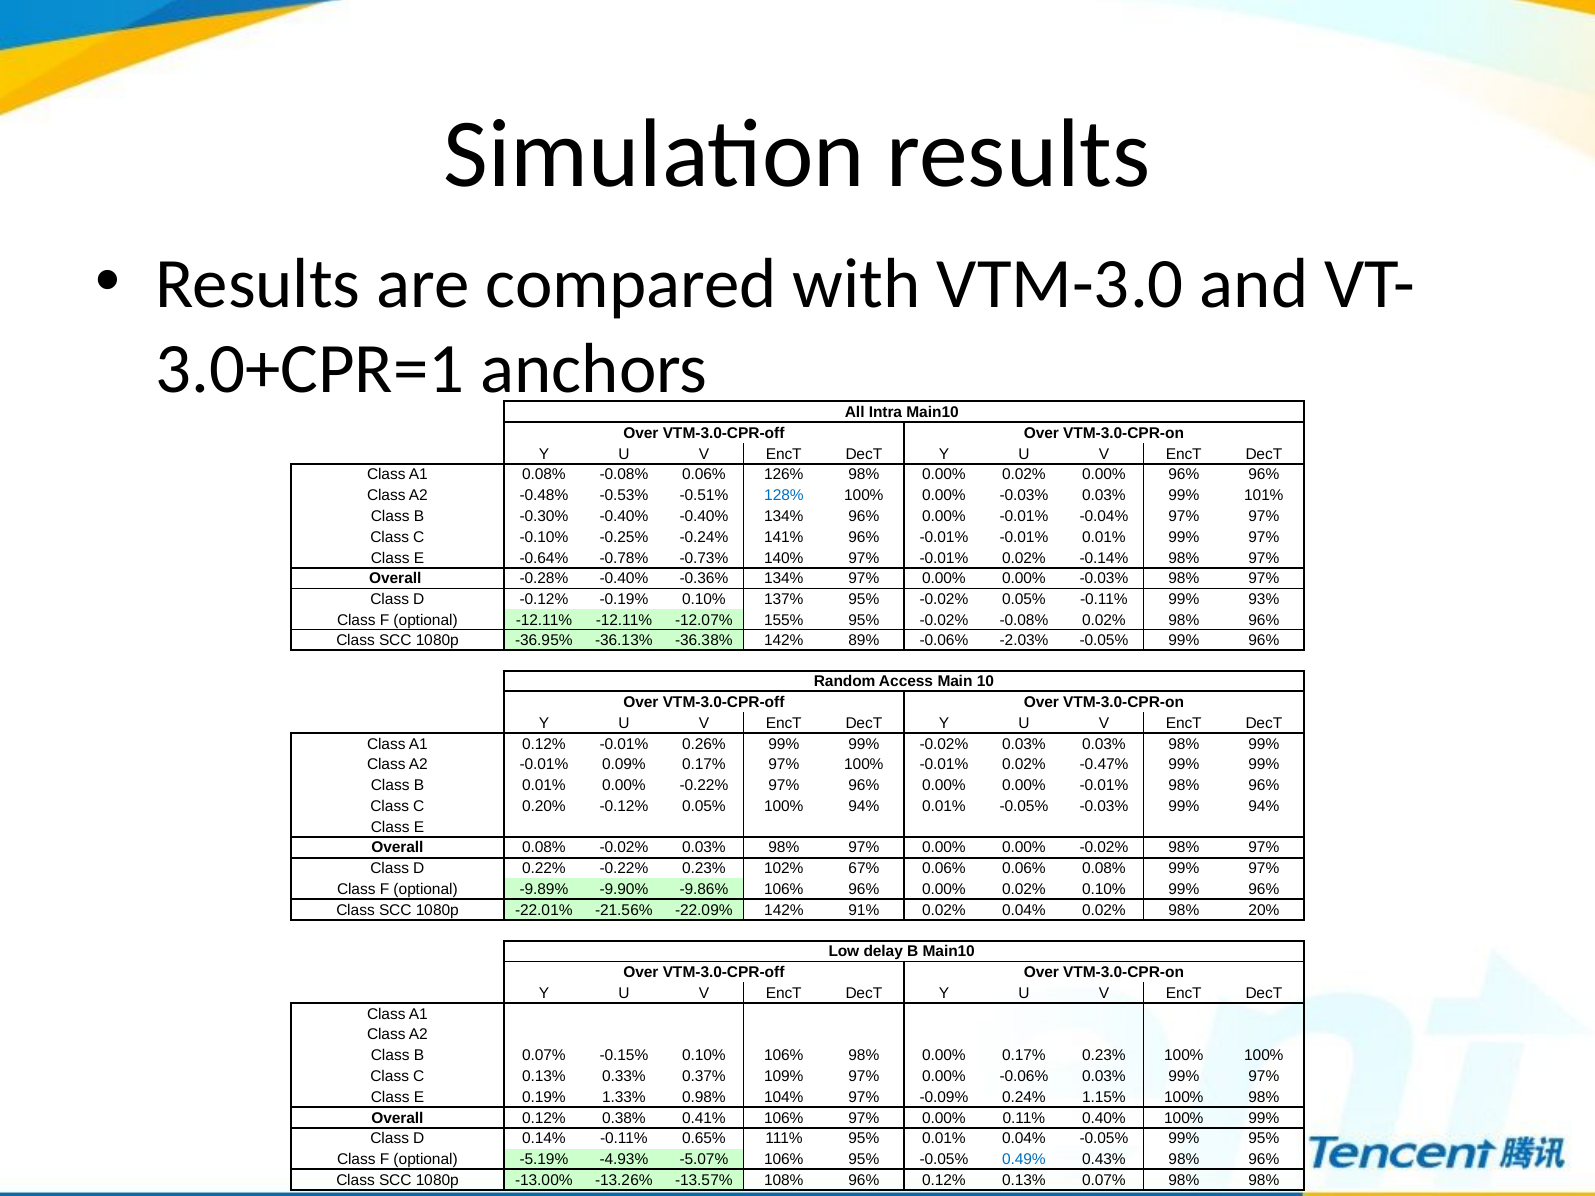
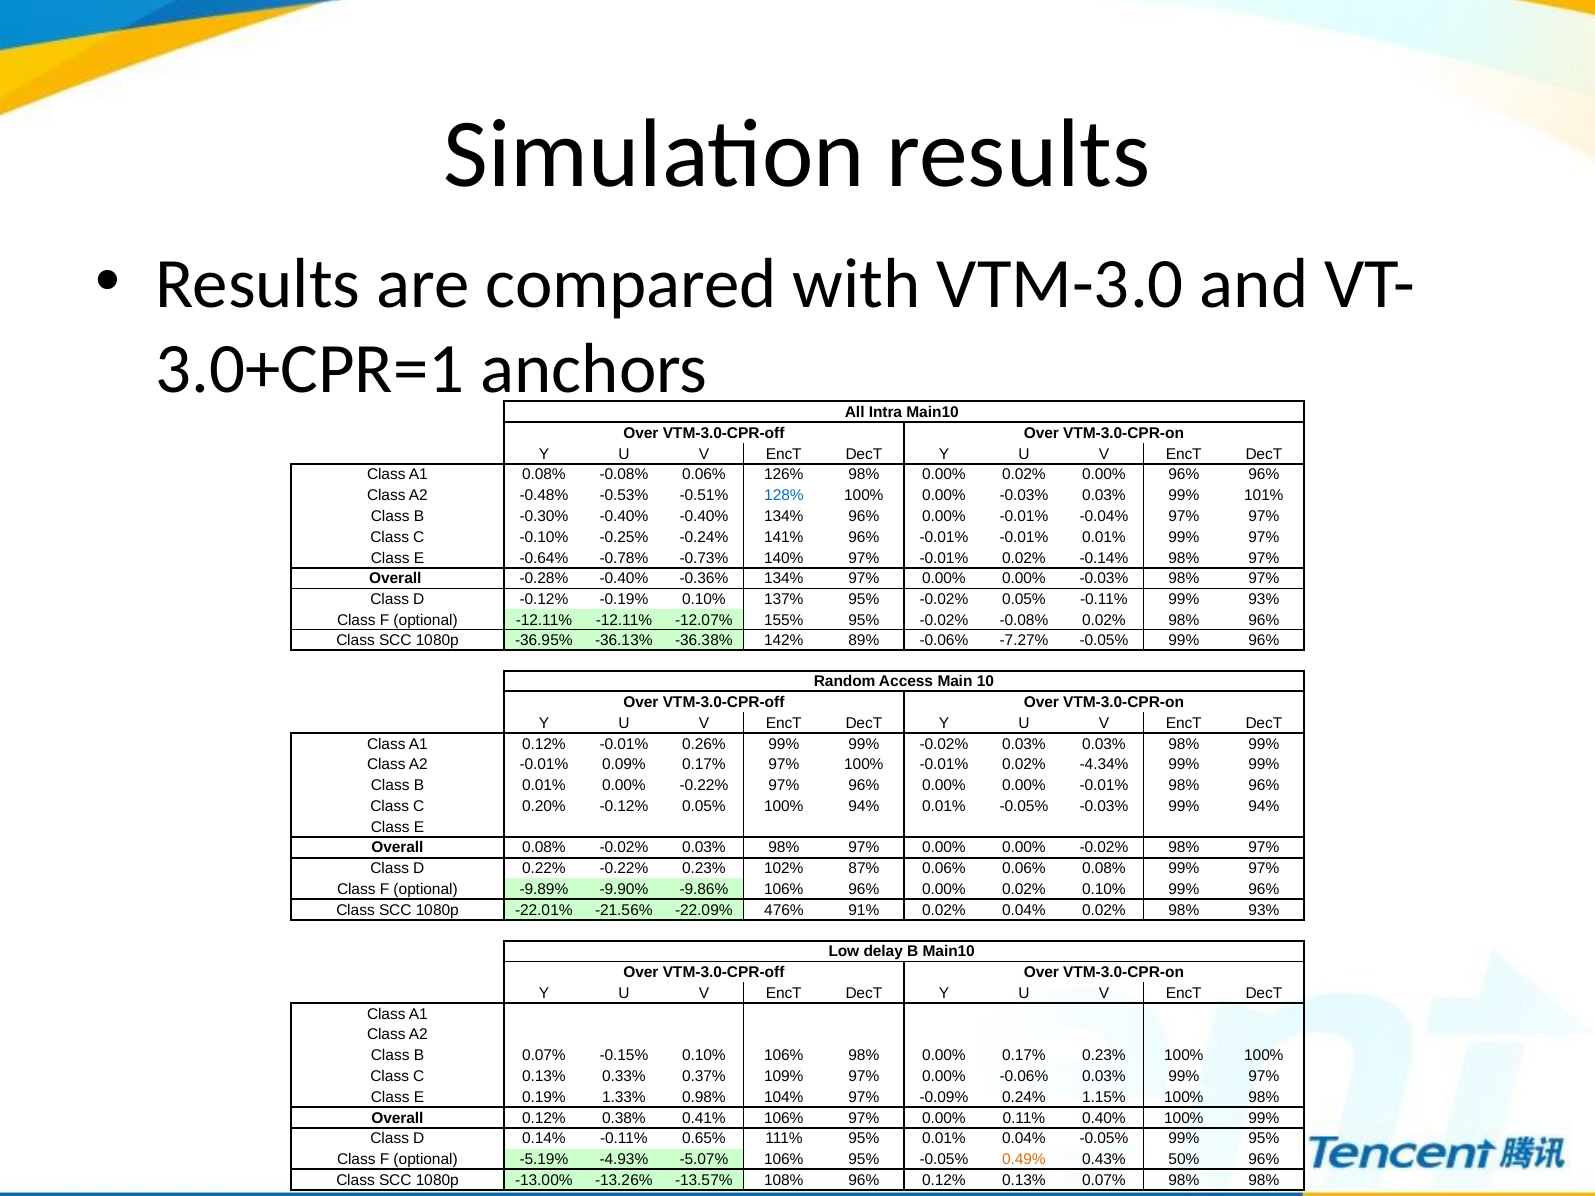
-2.03%: -2.03% -> -7.27%
-0.47%: -0.47% -> -4.34%
67%: 67% -> 87%
-22.09% 142%: 142% -> 476%
98% 20%: 20% -> 93%
0.49% colour: blue -> orange
0.43% 98%: 98% -> 50%
